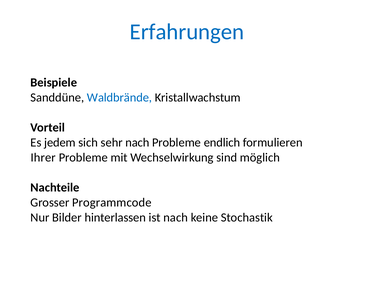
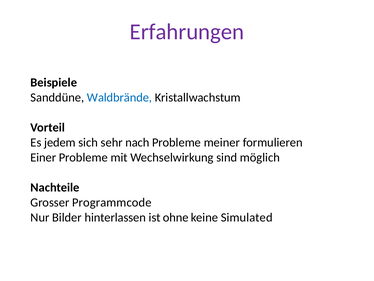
Erfahrungen colour: blue -> purple
endlich: endlich -> meiner
Ihrer: Ihrer -> Einer
ist nach: nach -> ohne
Stochastik: Stochastik -> Simulated
